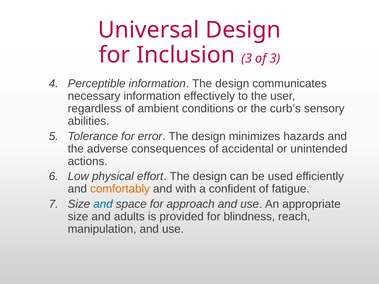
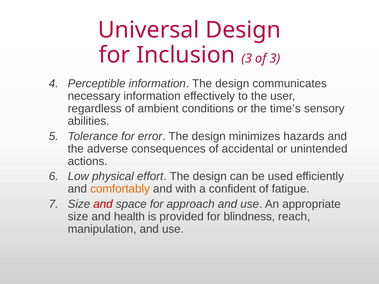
curb’s: curb’s -> time’s
and at (103, 204) colour: blue -> red
adults: adults -> health
